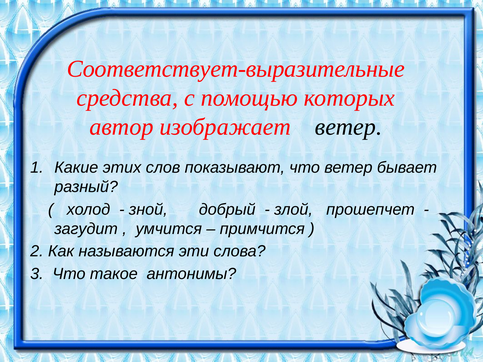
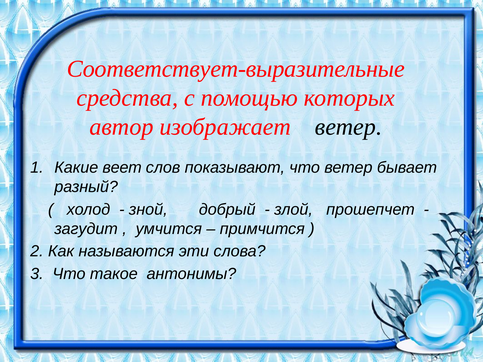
этих: этих -> веет
